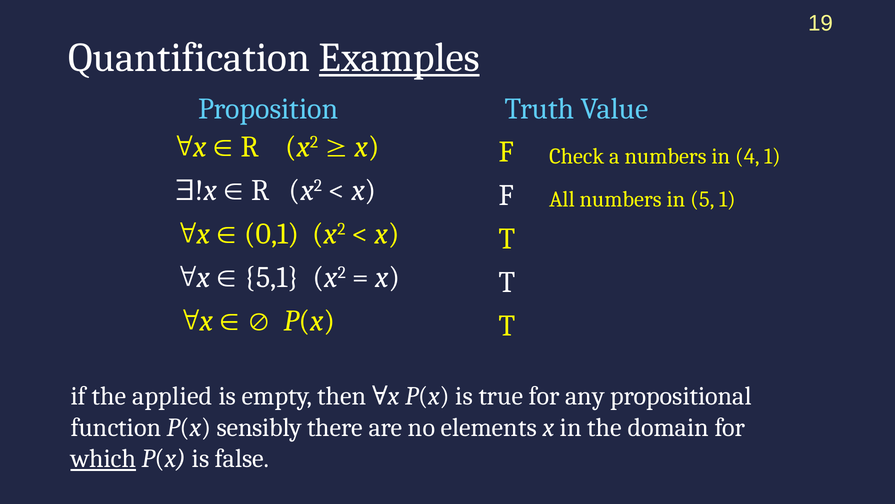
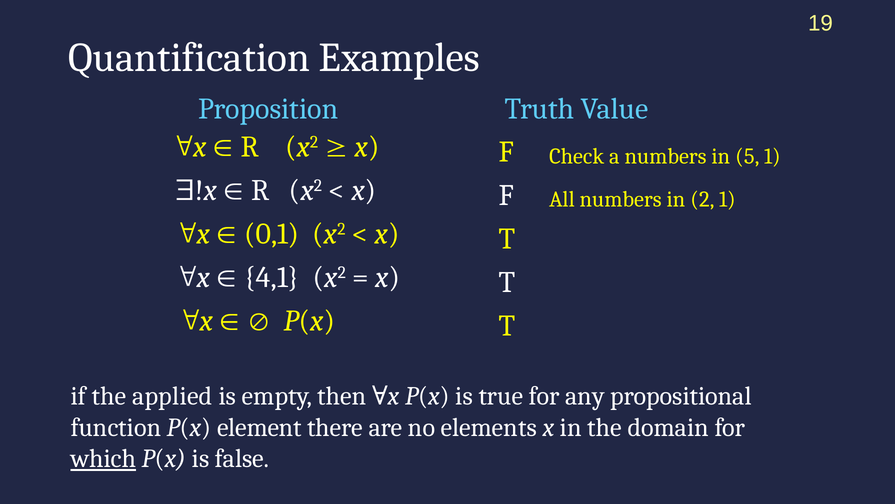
Examples underline: present -> none
4: 4 -> 5
5: 5 -> 2
5,1: 5,1 -> 4,1
sensibly: sensibly -> element
